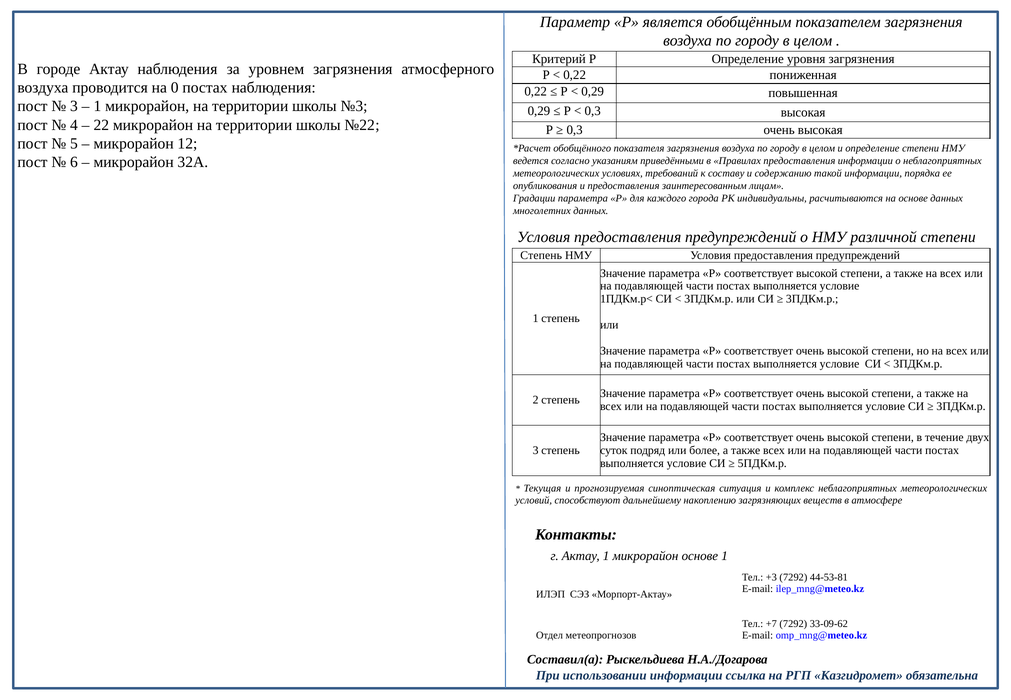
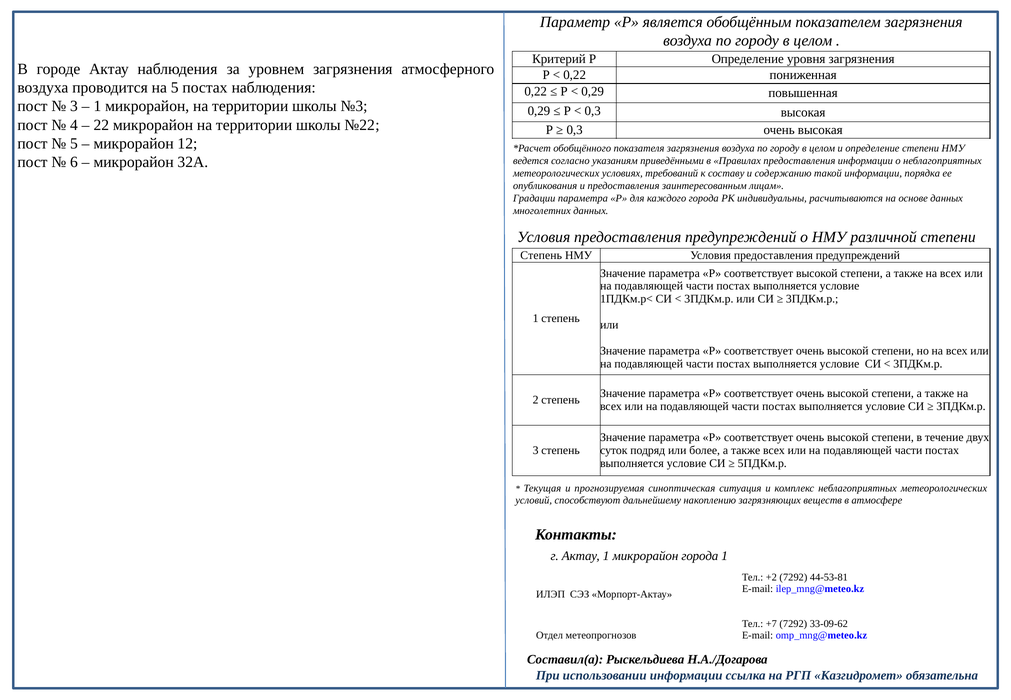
на 0: 0 -> 5
микрорайон основе: основе -> города
+3: +3 -> +2
